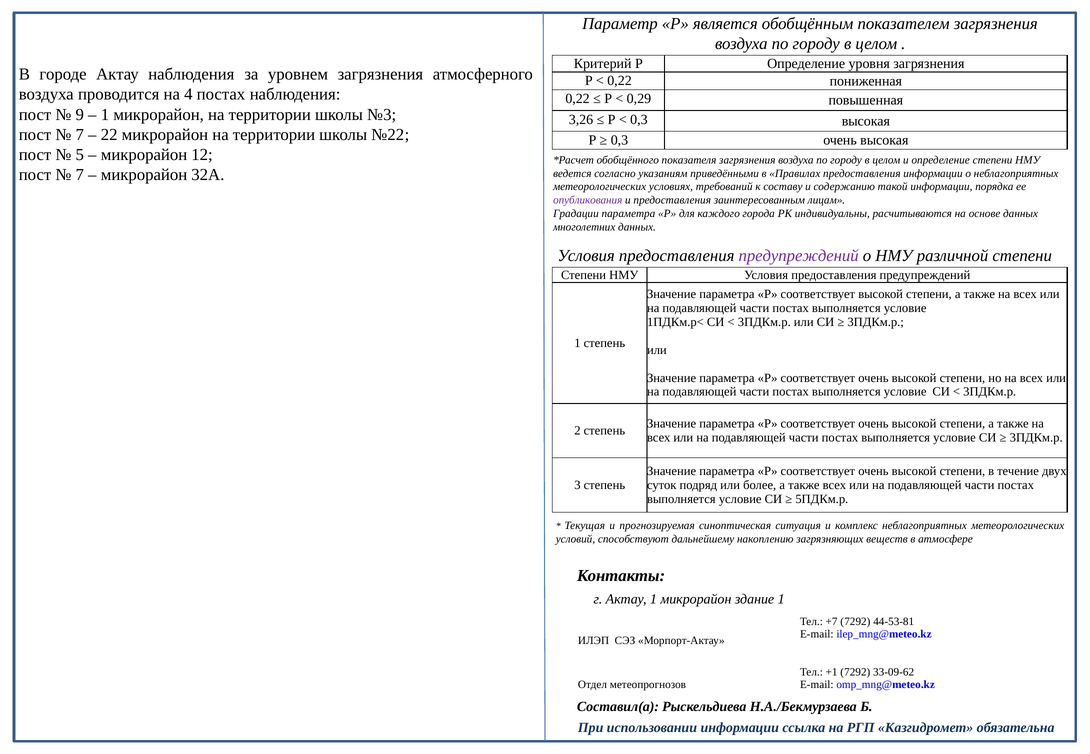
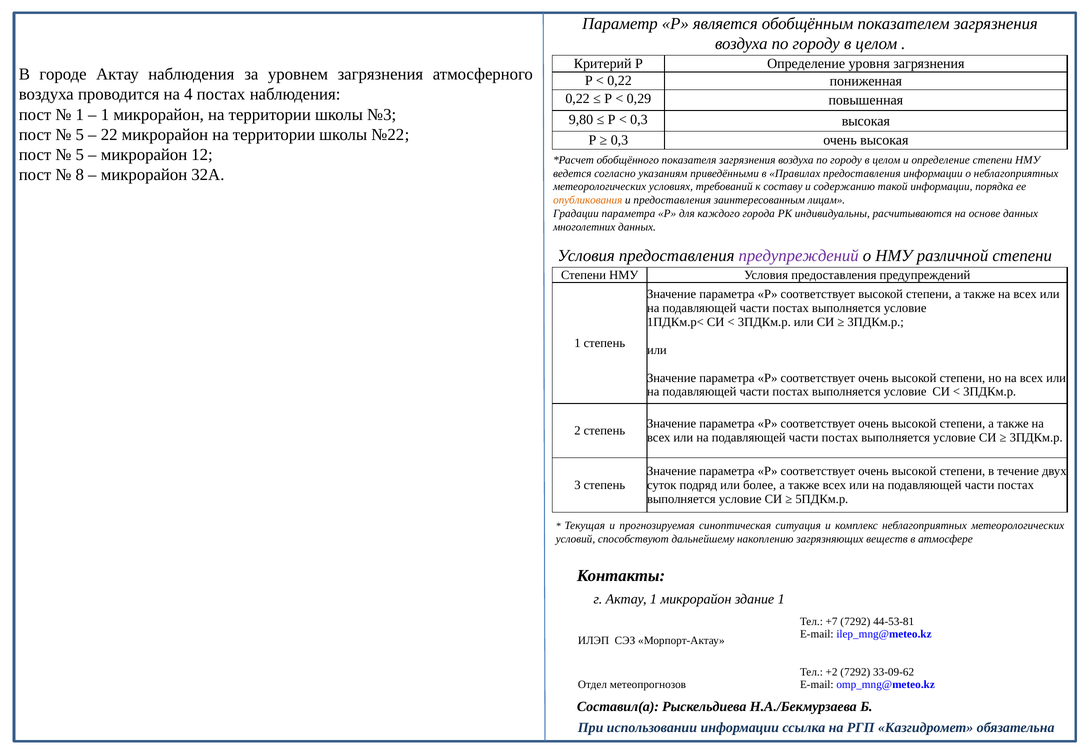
9 at (80, 115): 9 -> 1
3,26: 3,26 -> 9,80
7 at (80, 135): 7 -> 5
7 at (80, 175): 7 -> 8
опубликования colour: purple -> orange
+1: +1 -> +2
